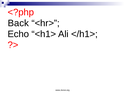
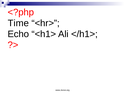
Back: Back -> Time
